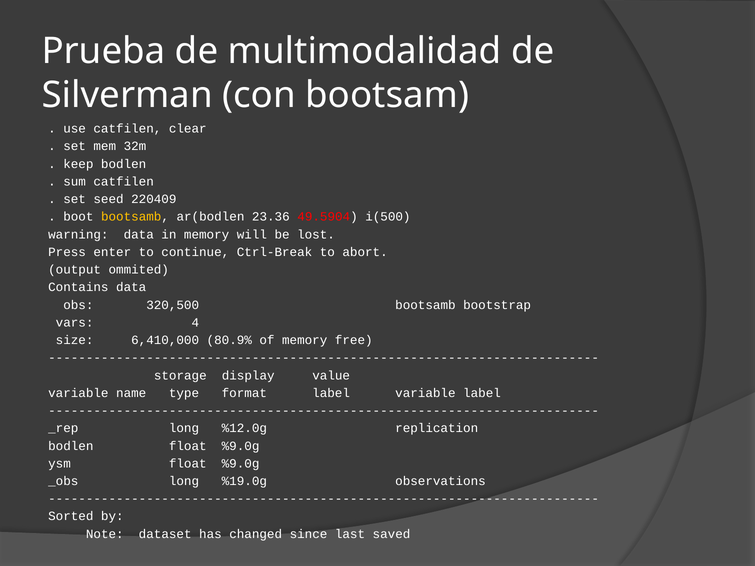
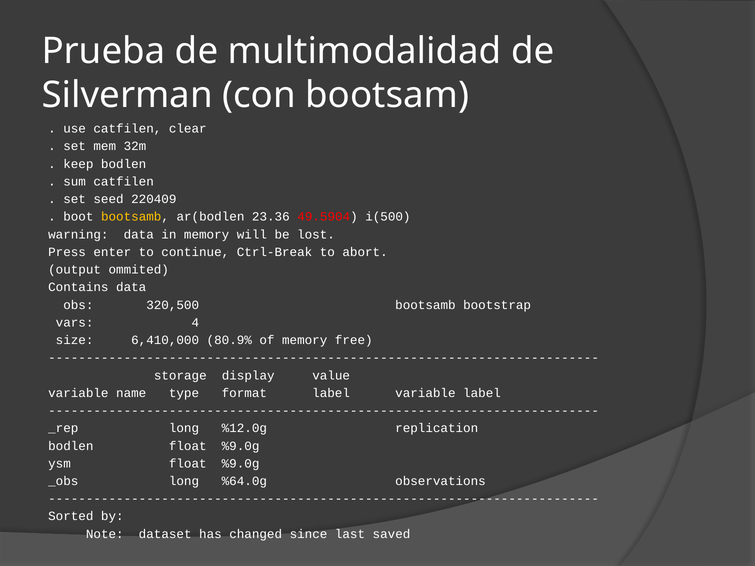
%19.0g: %19.0g -> %64.0g
